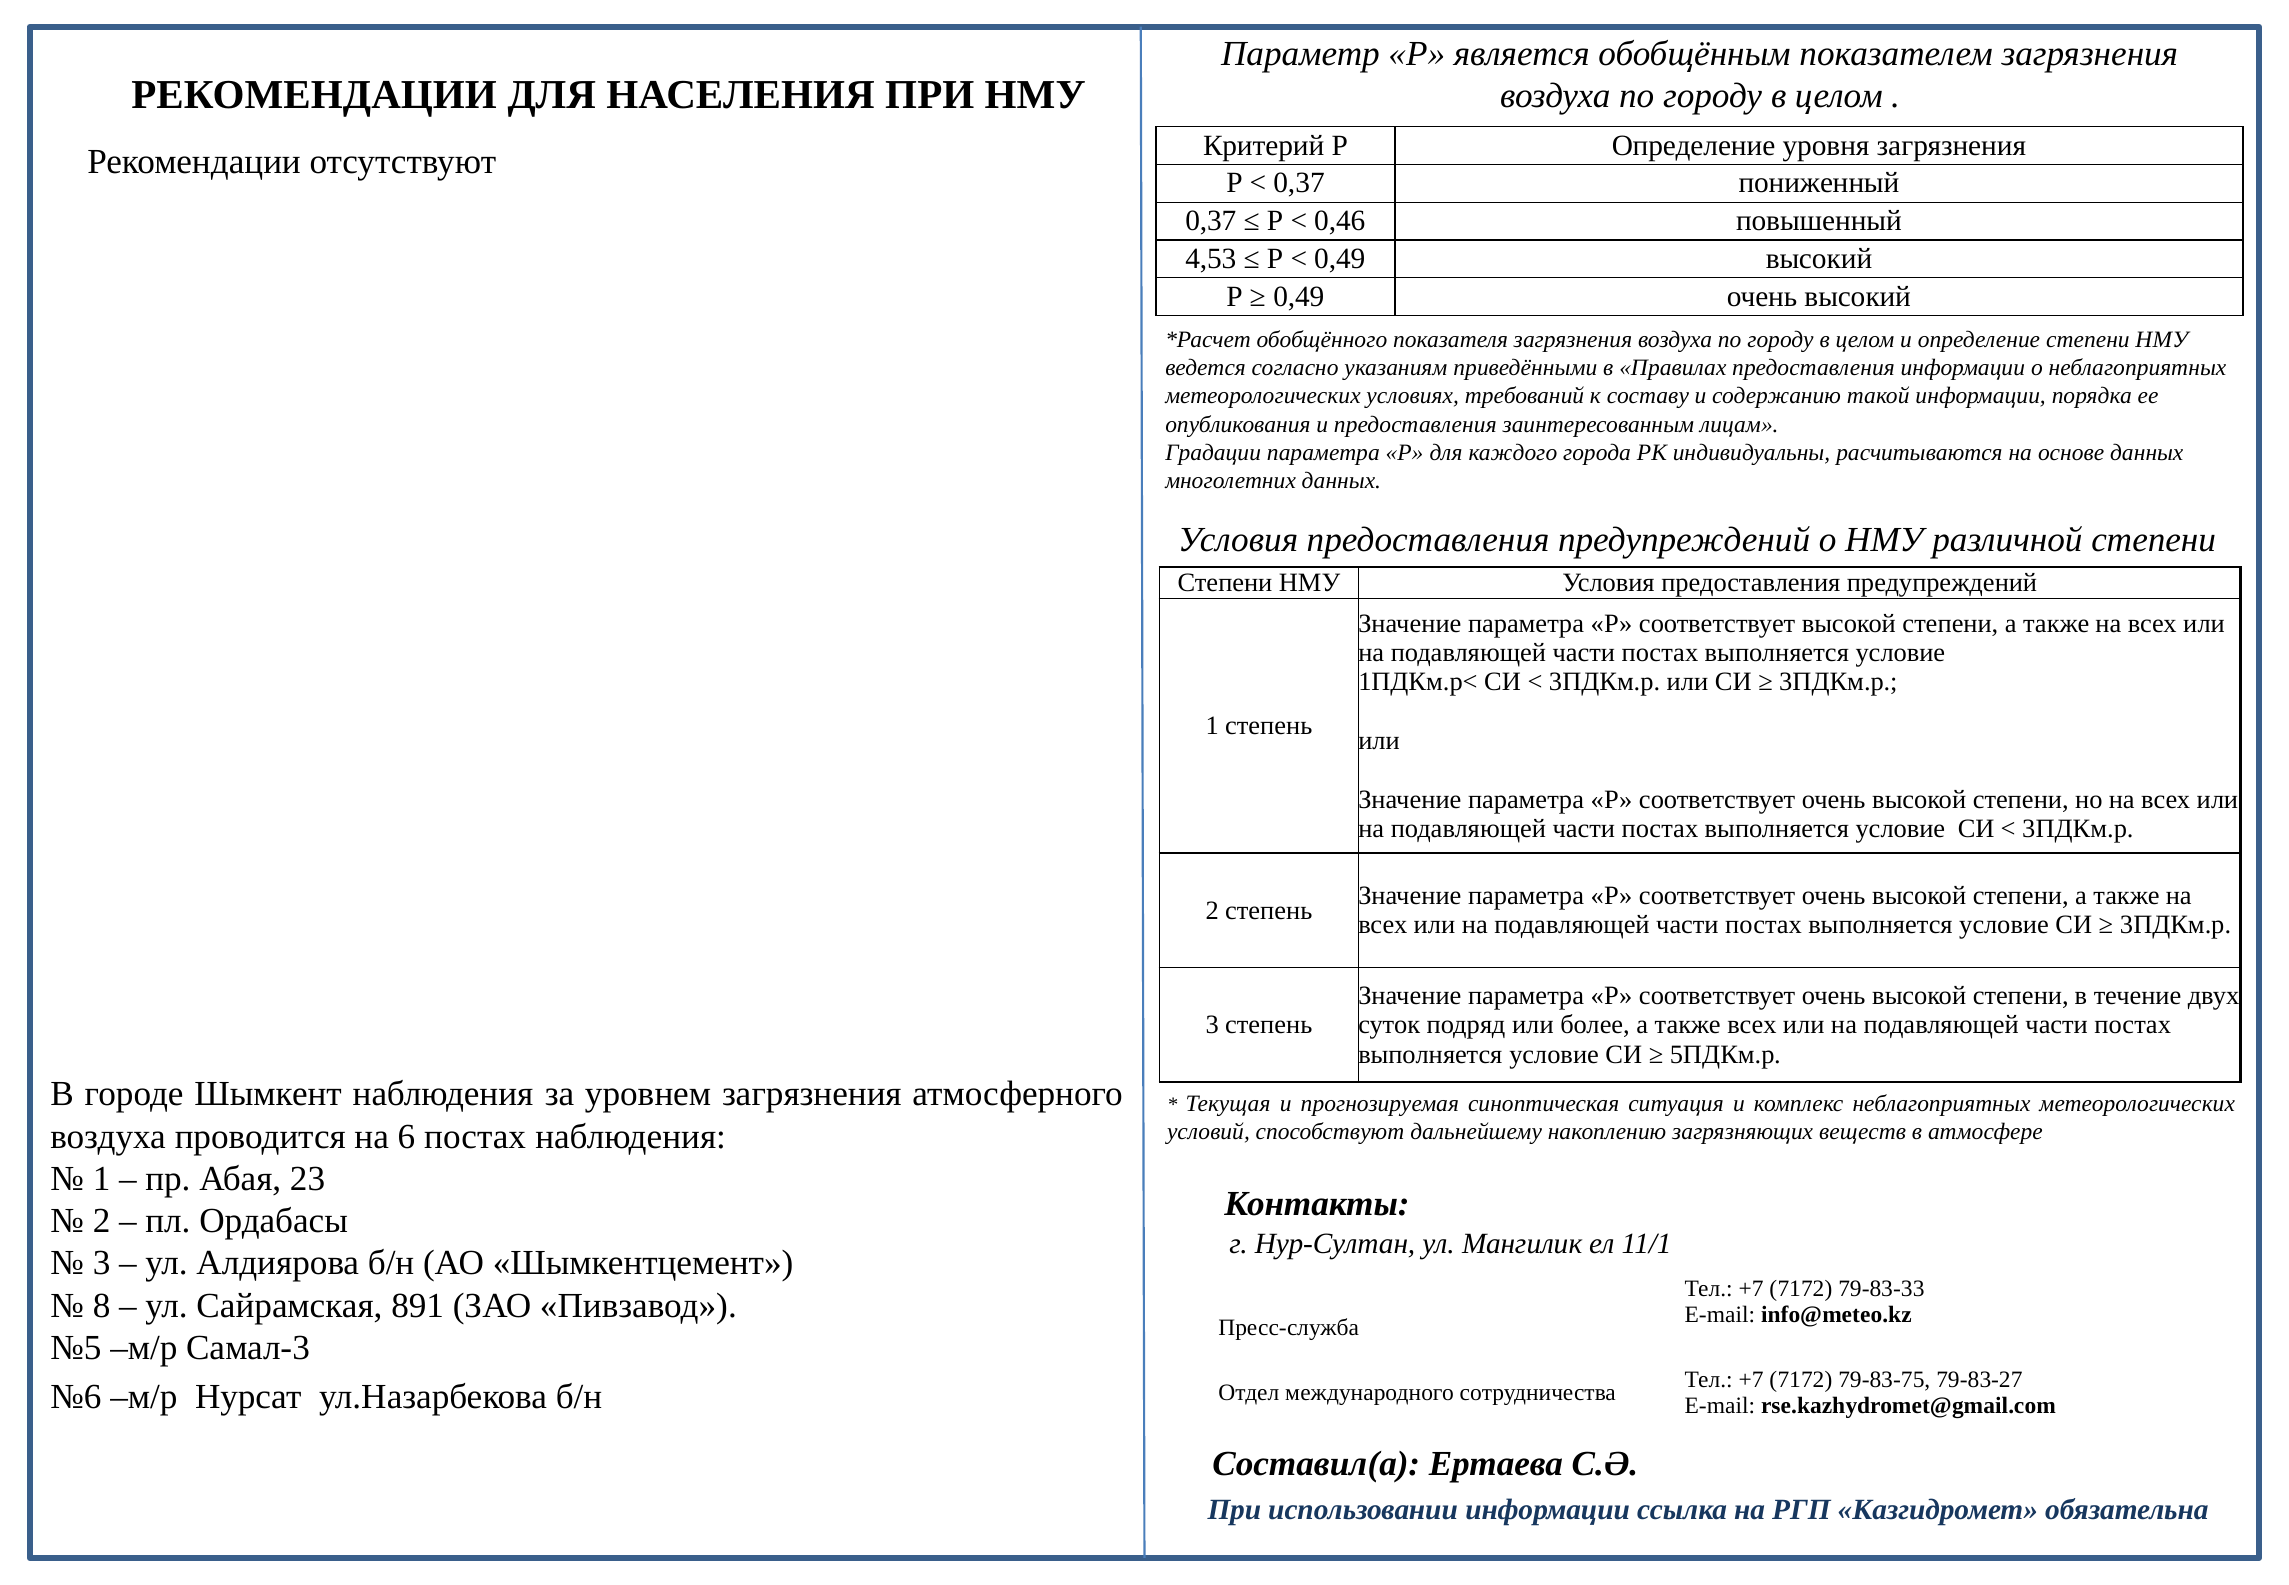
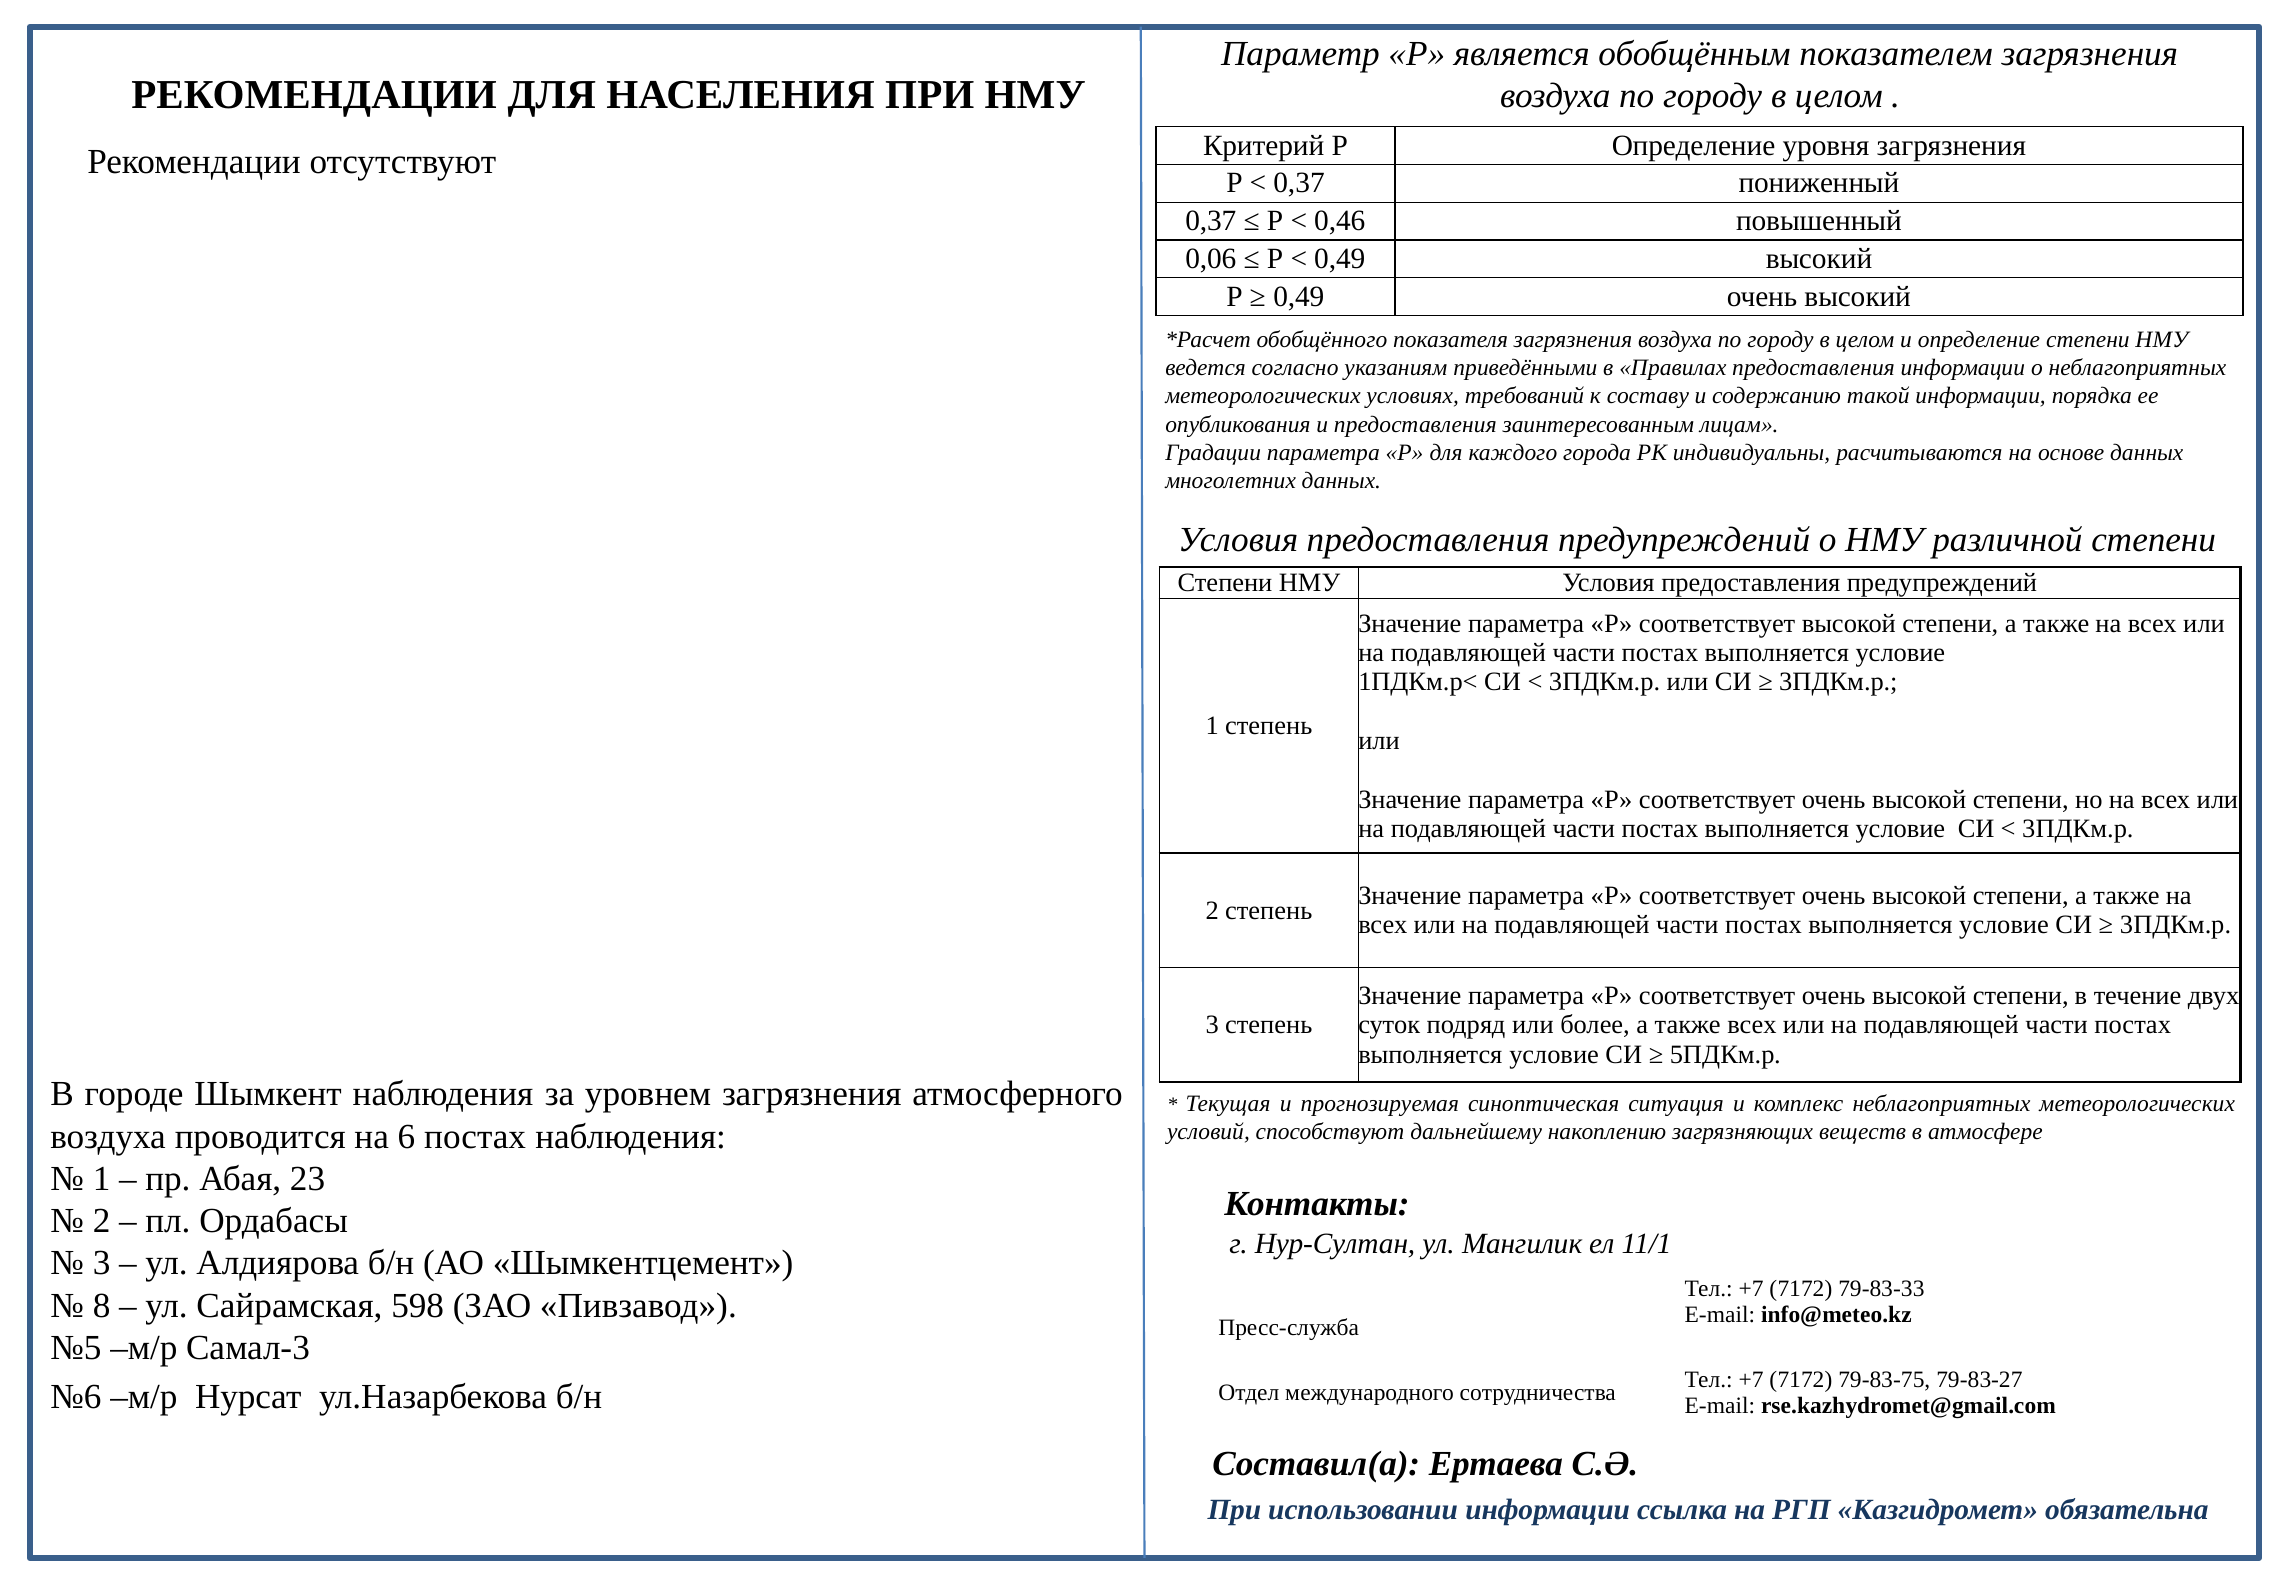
4,53: 4,53 -> 0,06
891: 891 -> 598
